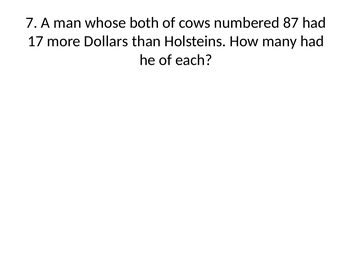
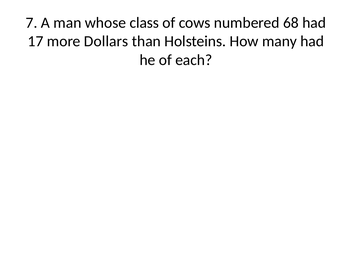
both: both -> class
87: 87 -> 68
